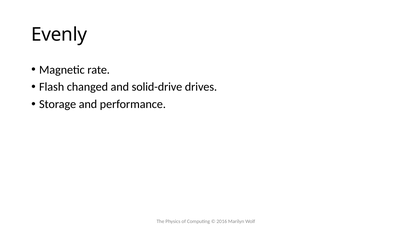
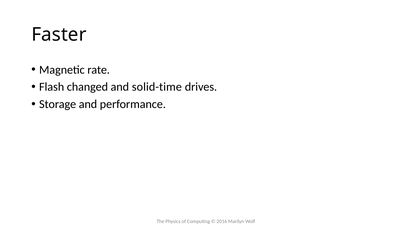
Evenly: Evenly -> Faster
solid-drive: solid-drive -> solid-time
